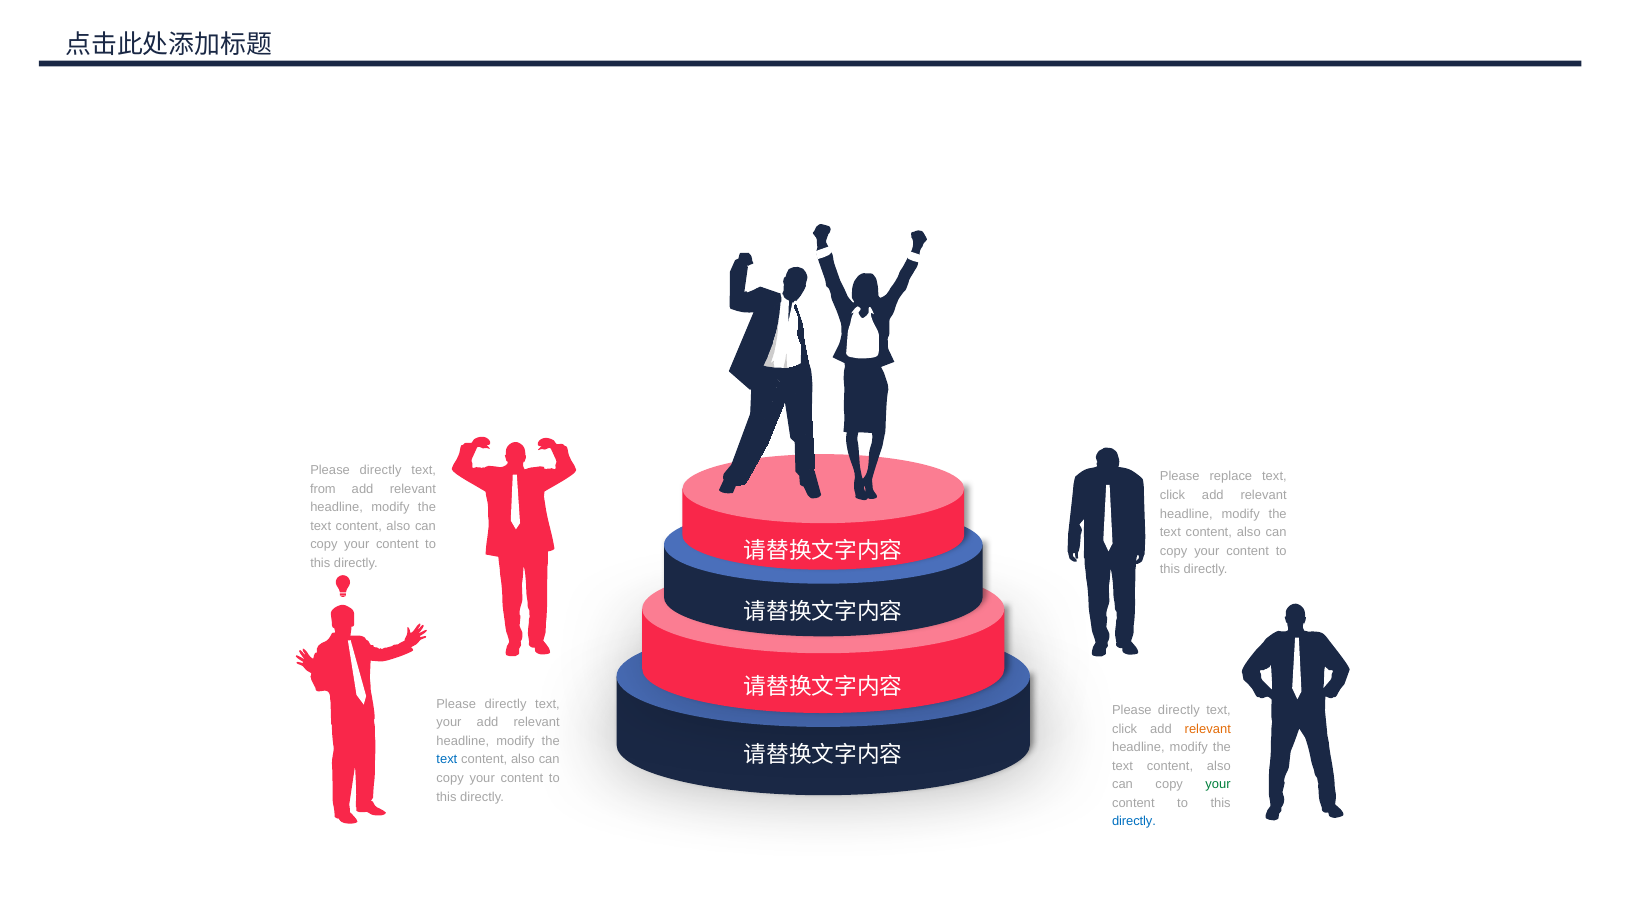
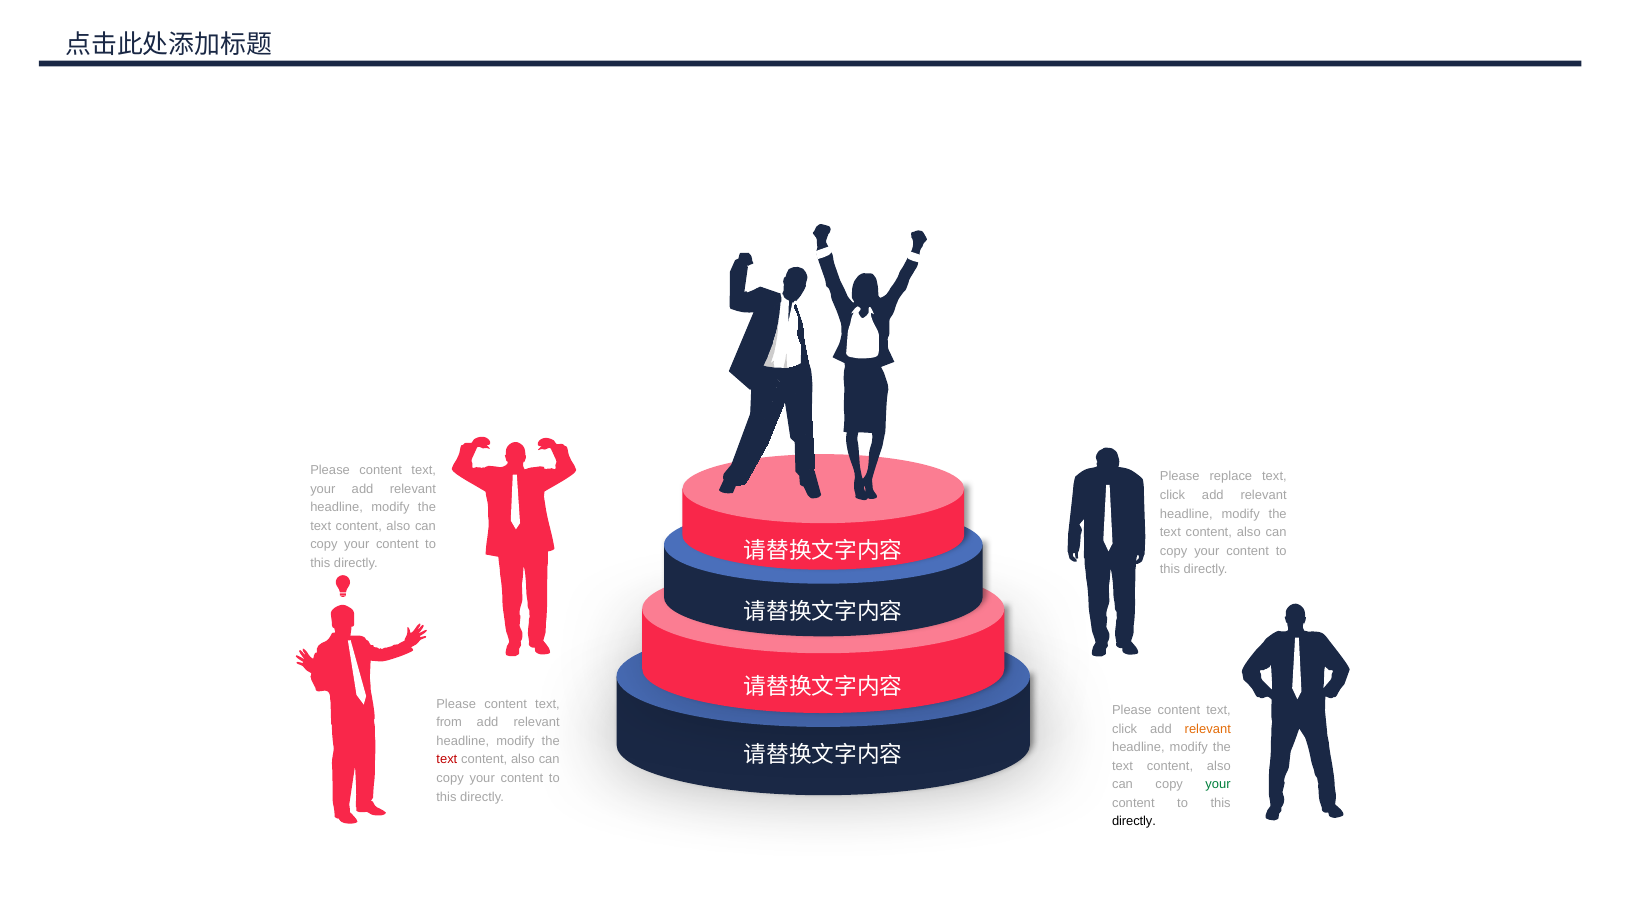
directly at (381, 470): directly -> content
from at (323, 489): from -> your
directly at (506, 704): directly -> content
directly at (1179, 710): directly -> content
your at (449, 722): your -> from
text at (447, 760) colour: blue -> red
directly at (1134, 822) colour: blue -> black
